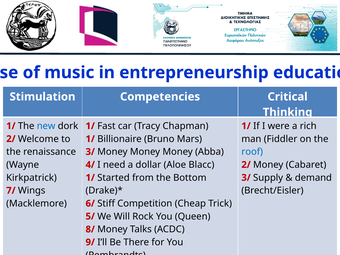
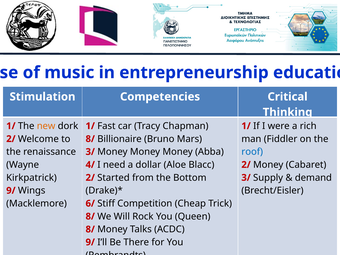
new colour: blue -> orange
1/ at (90, 139): 1/ -> 8/
1/ at (90, 178): 1/ -> 2/
7/ at (11, 191): 7/ -> 9/
5/ at (90, 216): 5/ -> 8/
